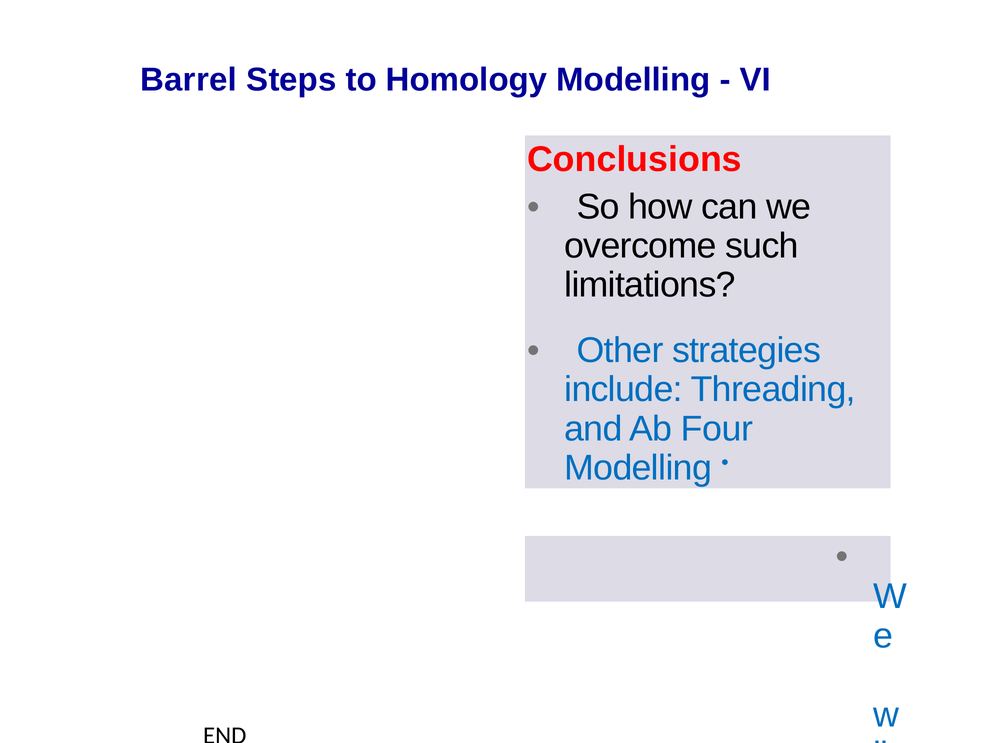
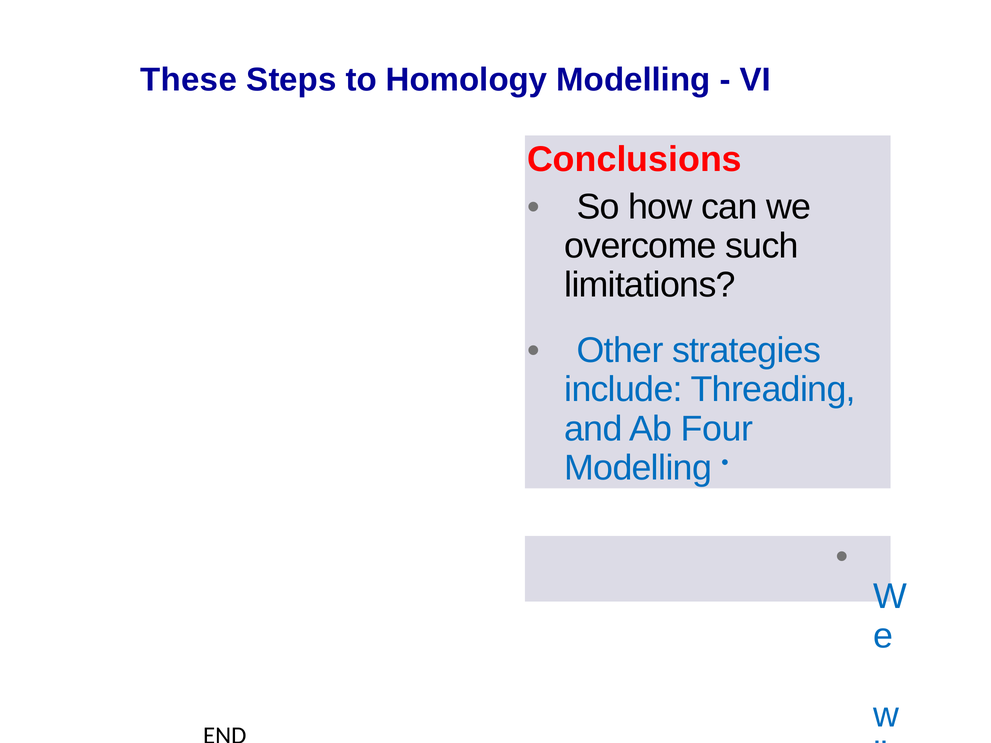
Barrel: Barrel -> These
